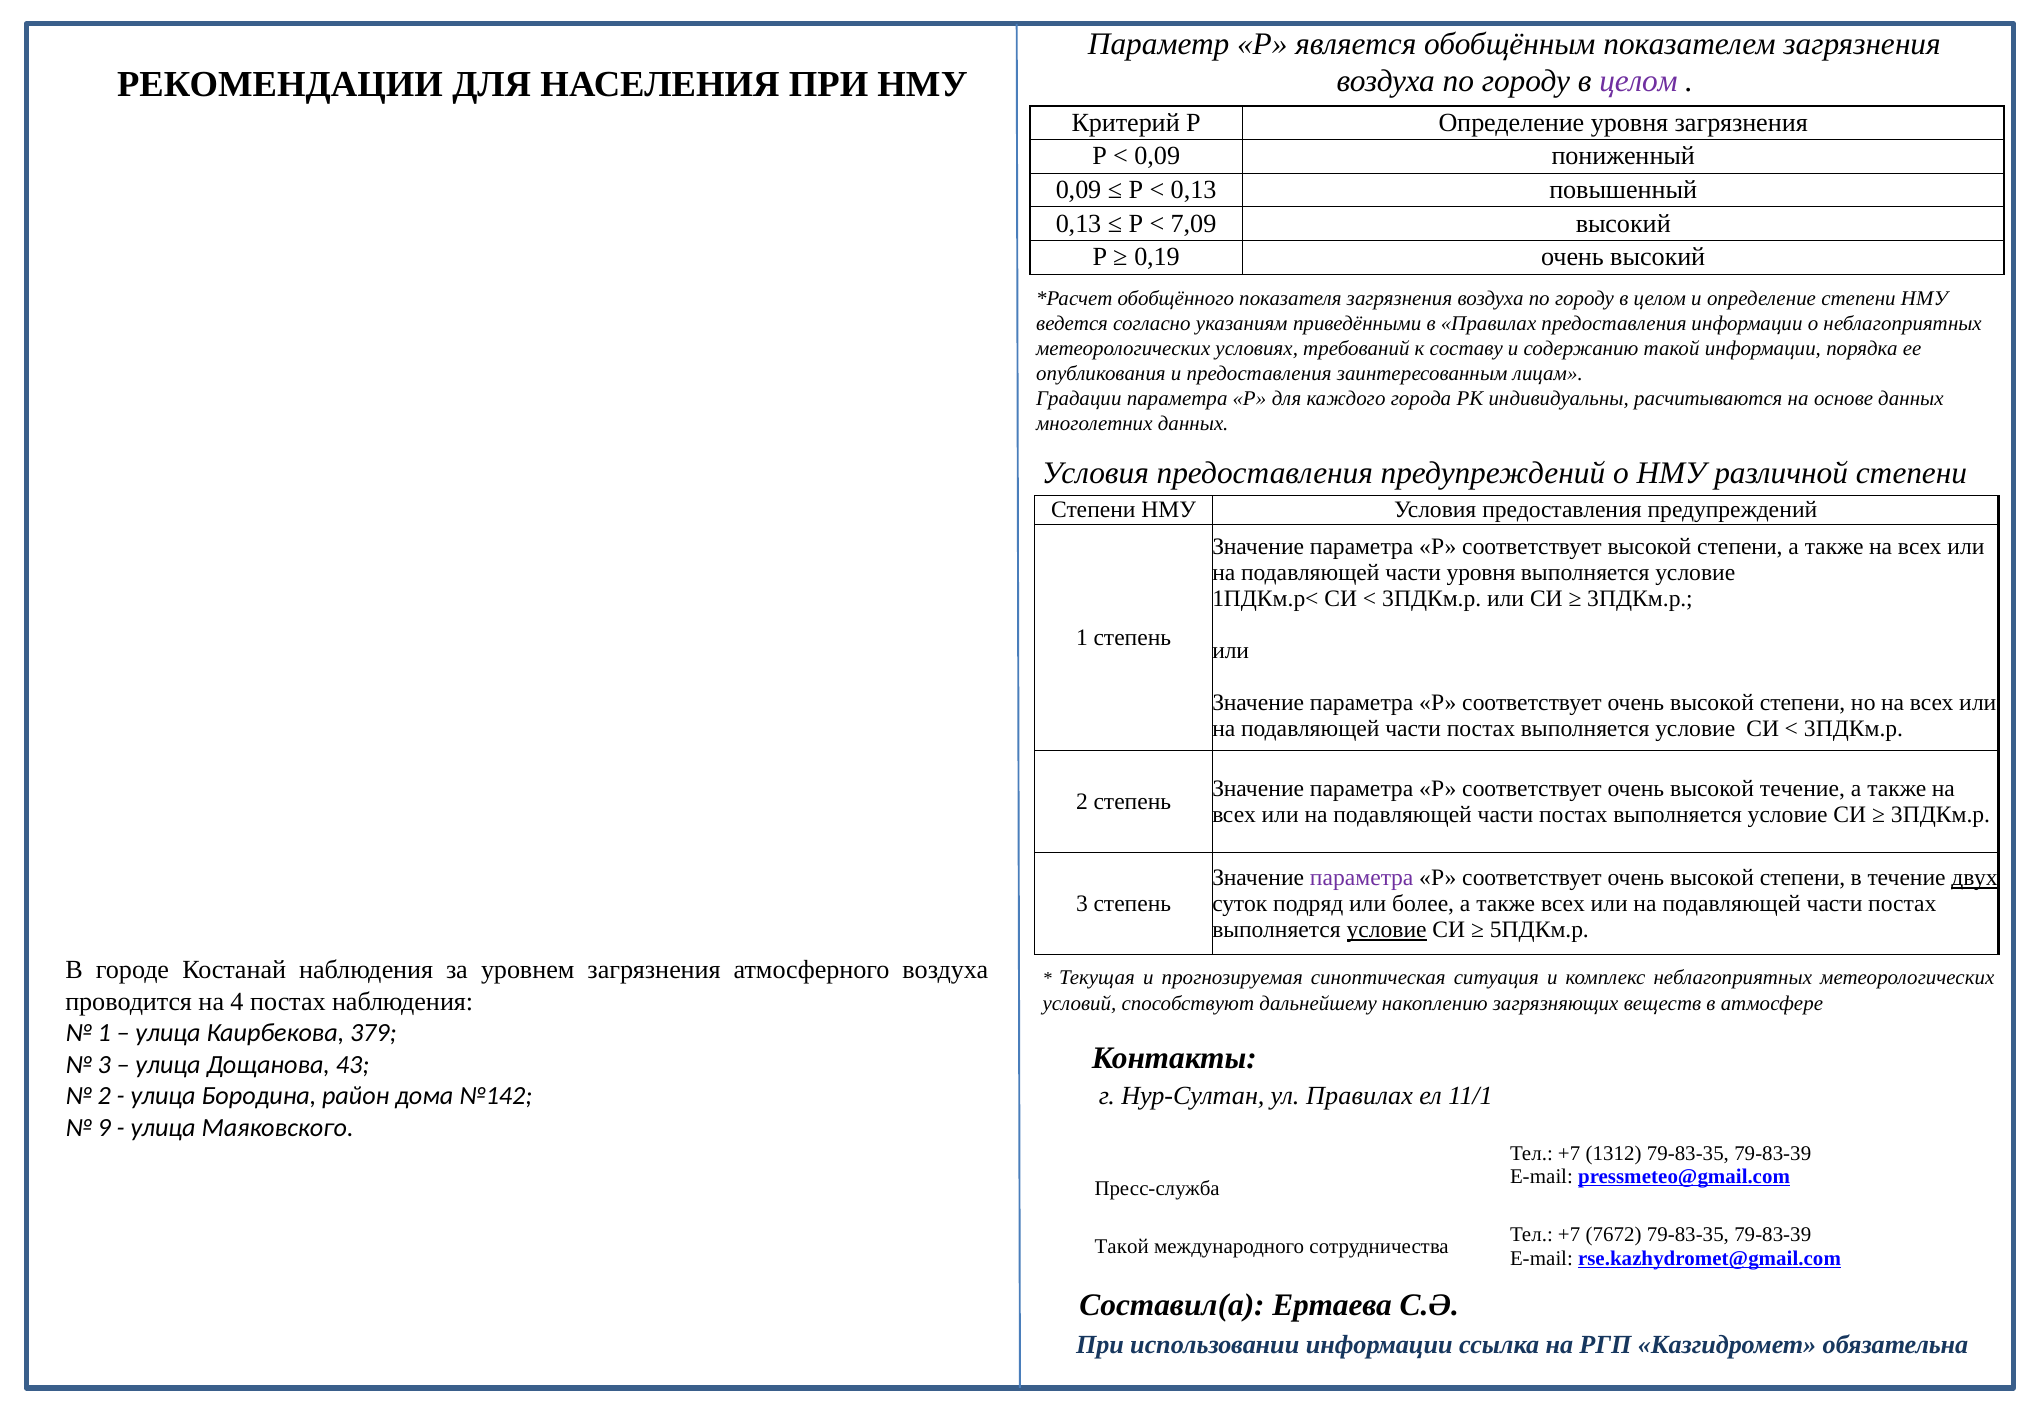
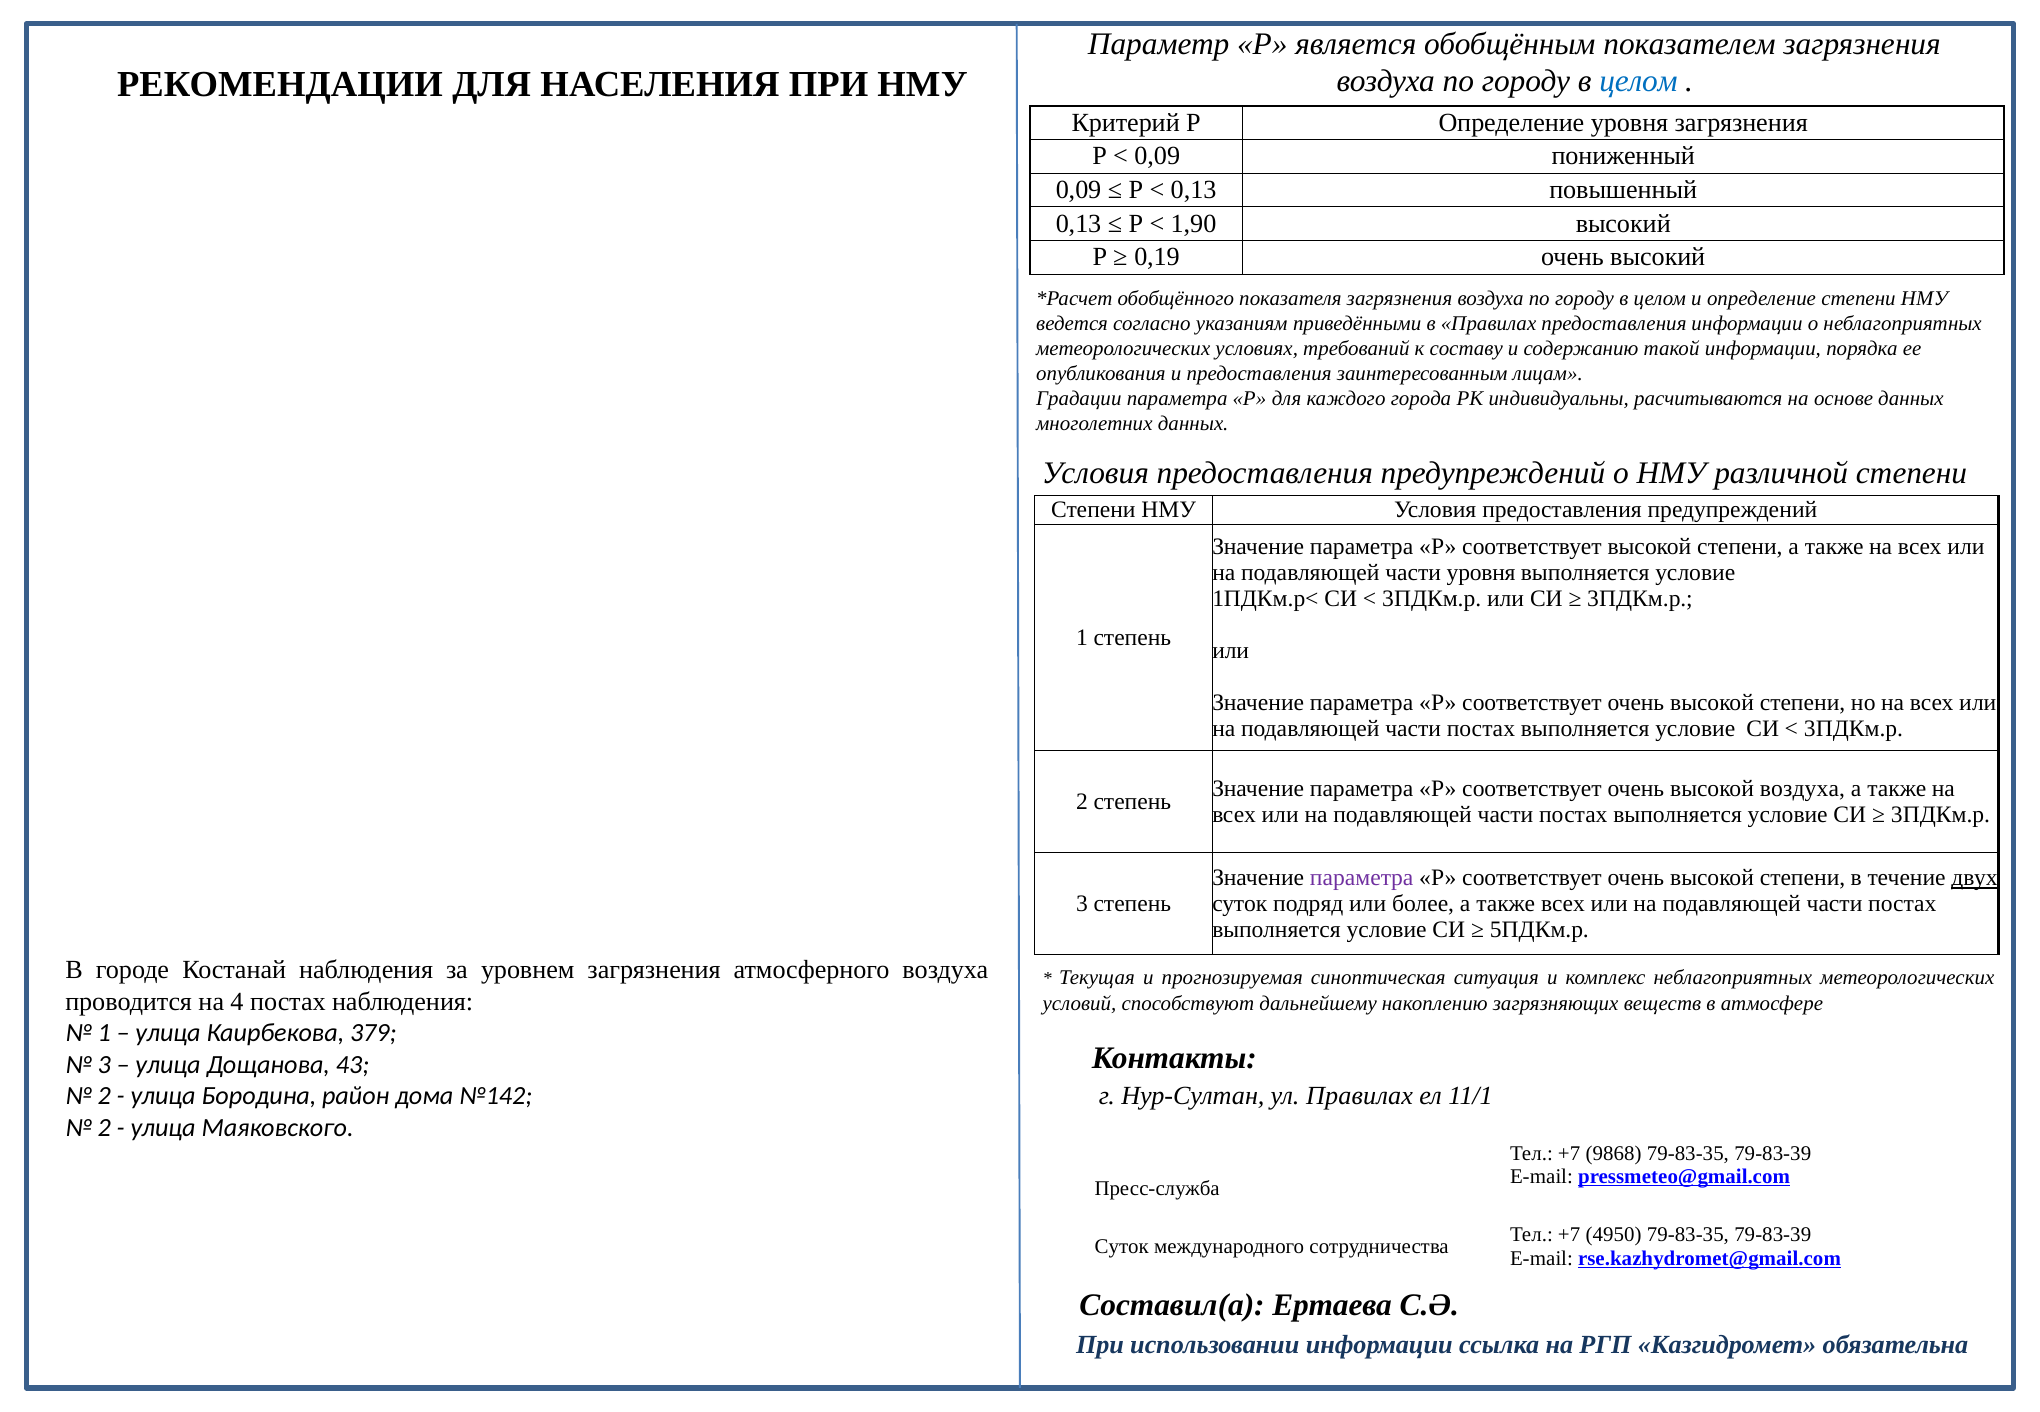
целом at (1638, 82) colour: purple -> blue
7,09: 7,09 -> 1,90
высокой течение: течение -> воздуха
условие at (1387, 930) underline: present -> none
9 at (104, 1128): 9 -> 2
1312: 1312 -> 9868
7672: 7672 -> 4950
Такой at (1122, 1247): Такой -> Суток
